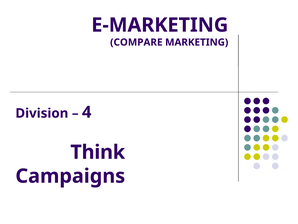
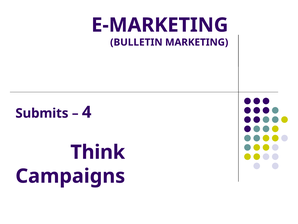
COMPARE: COMPARE -> BULLETIN
Division: Division -> Submits
